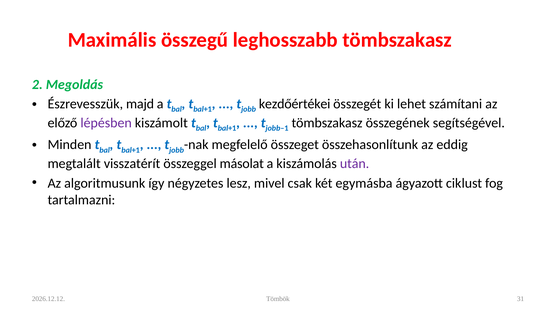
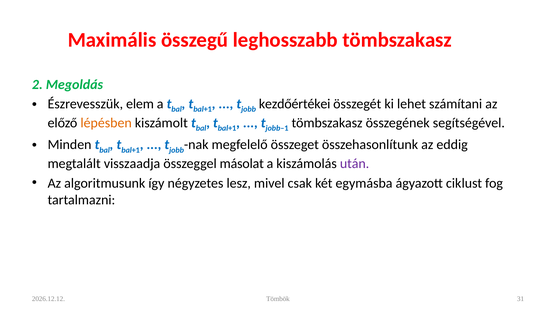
majd: majd -> elem
lépésben colour: purple -> orange
visszatérít: visszatérít -> visszaadja
